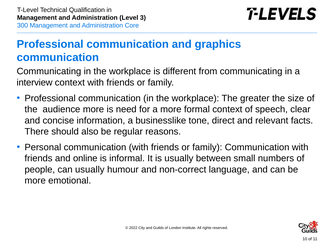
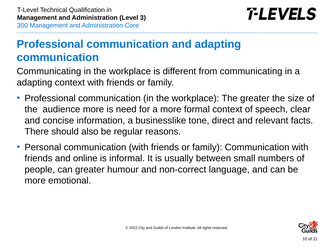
and graphics: graphics -> adapting
interview at (35, 83): interview -> adapting
can usually: usually -> greater
